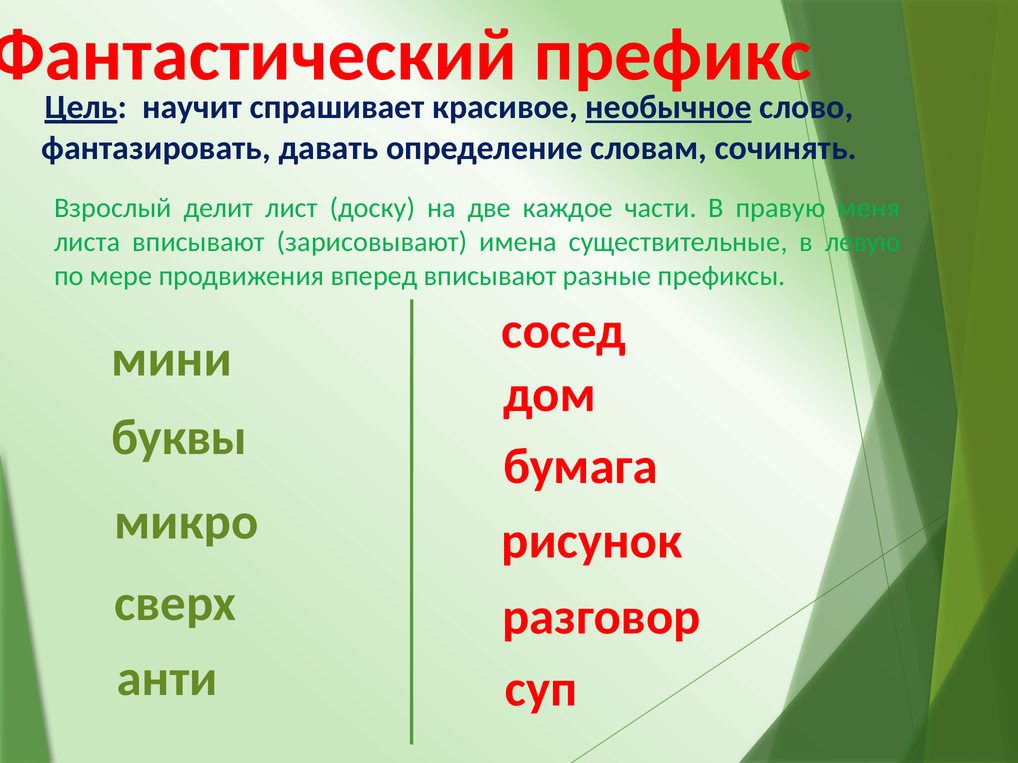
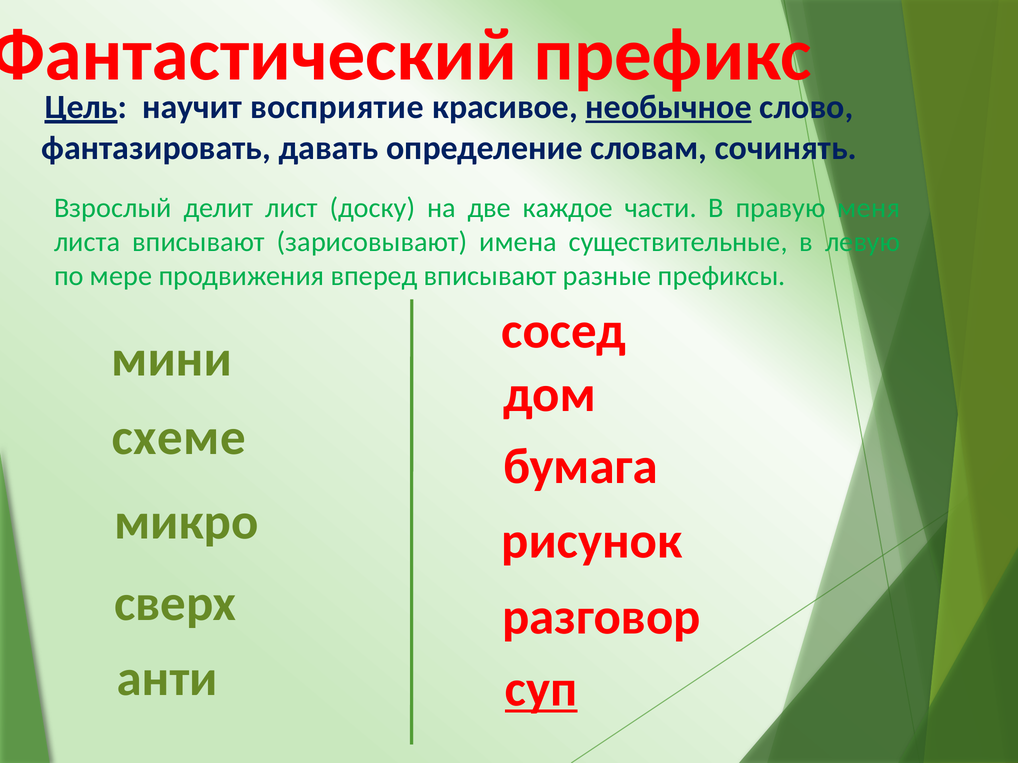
спрашивает: спрашивает -> восприятие
буквы: буквы -> схеме
суп underline: none -> present
